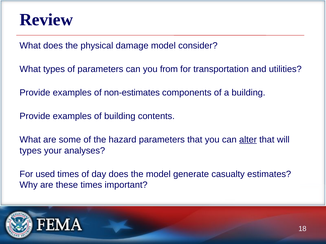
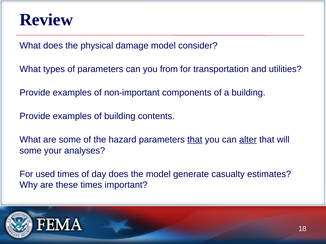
non-estimates: non-estimates -> non-important
that at (195, 140) underline: none -> present
types at (31, 151): types -> some
